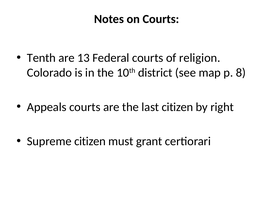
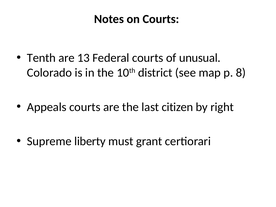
religion: religion -> unusual
Supreme citizen: citizen -> liberty
